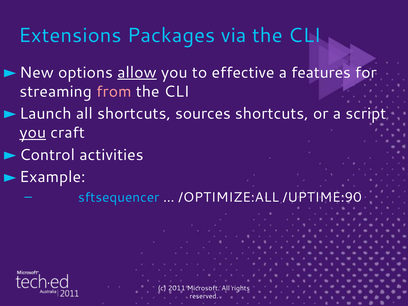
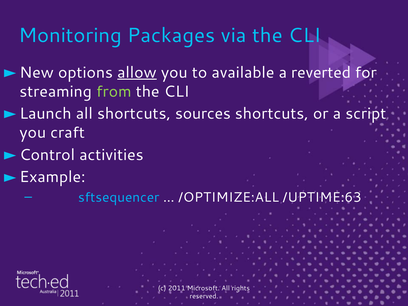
Extensions: Extensions -> Monitoring
effective: effective -> available
features: features -> reverted
from colour: pink -> light green
you at (33, 133) underline: present -> none
/UPTIME:90: /UPTIME:90 -> /UPTIME:63
